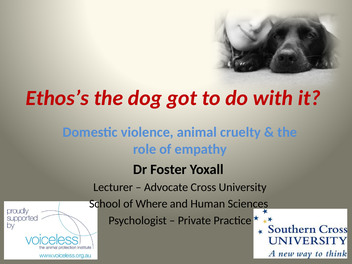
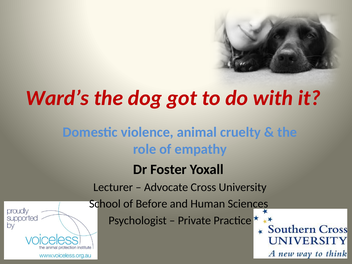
Ethos’s: Ethos’s -> Ward’s
Where: Where -> Before
